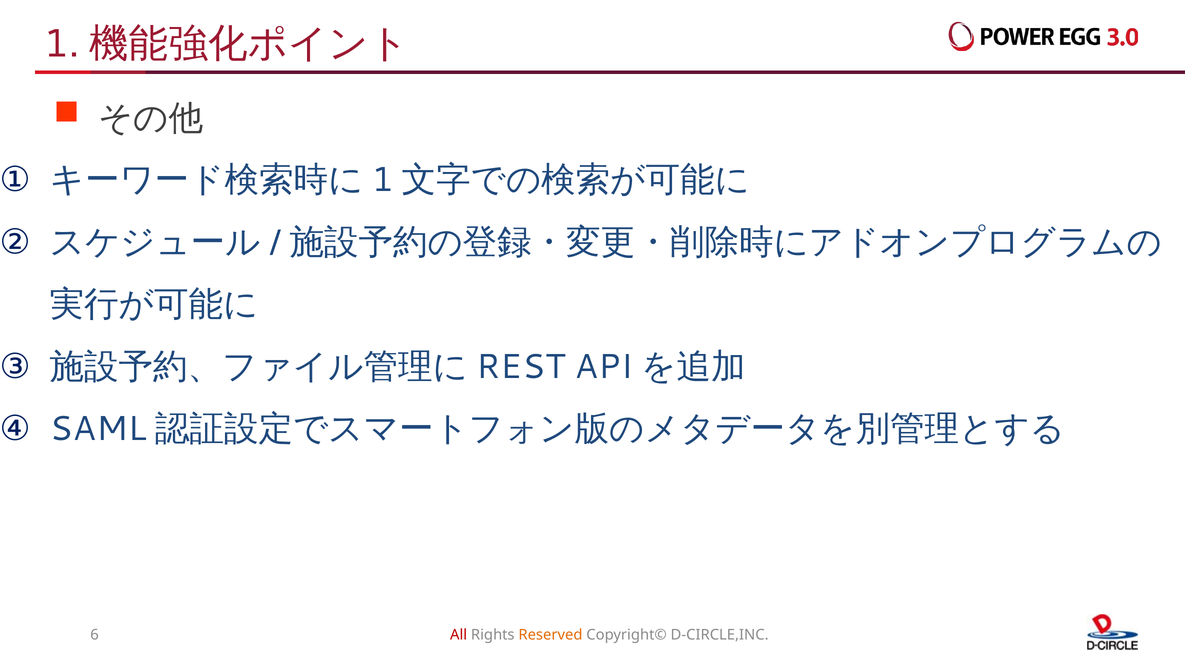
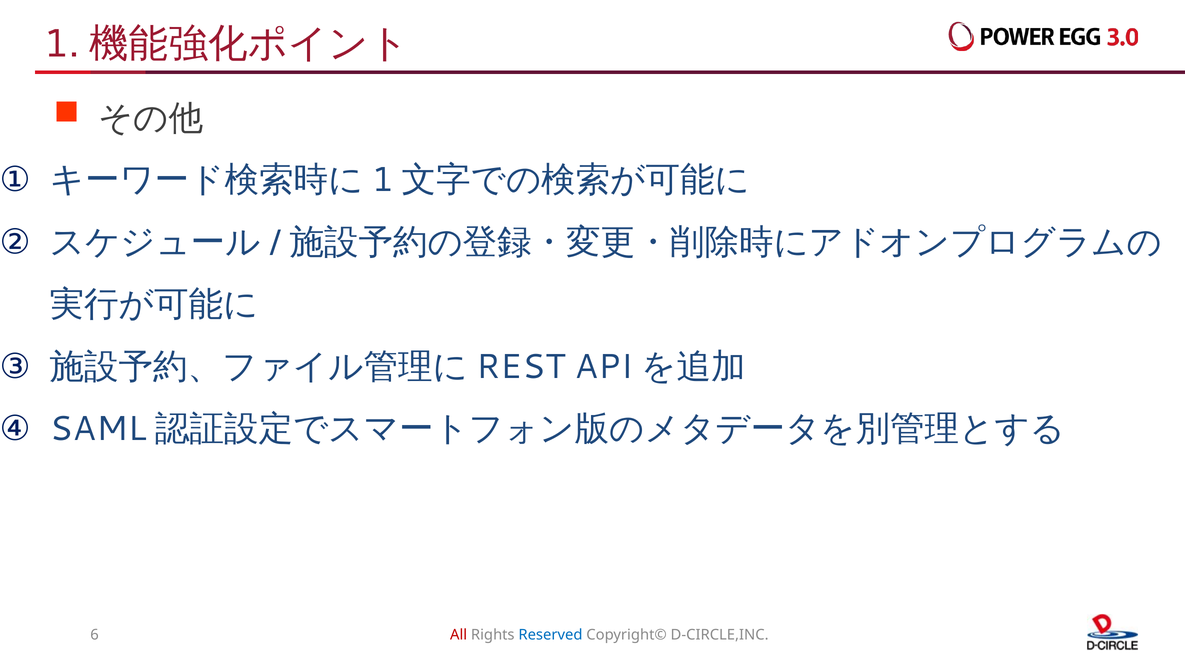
Reserved colour: orange -> blue
